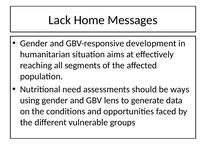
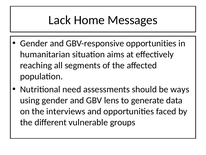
GBV-responsive development: development -> opportunities
conditions: conditions -> interviews
